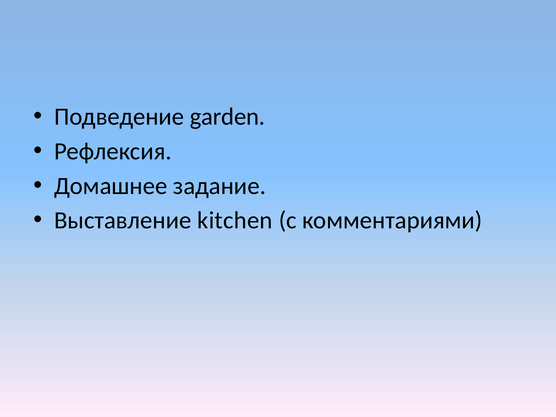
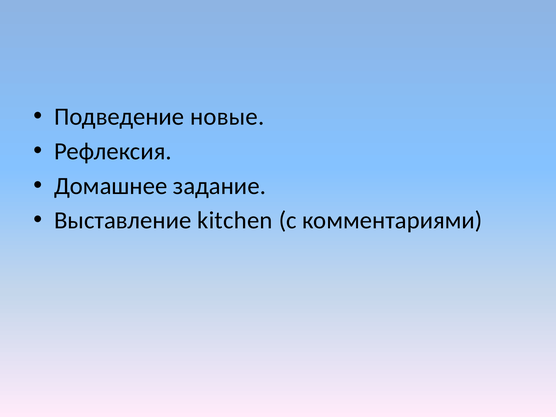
garden: garden -> новые
